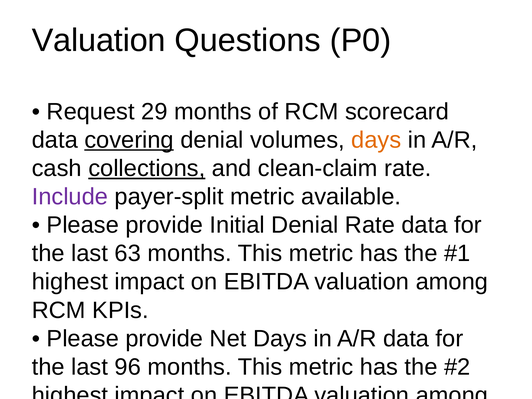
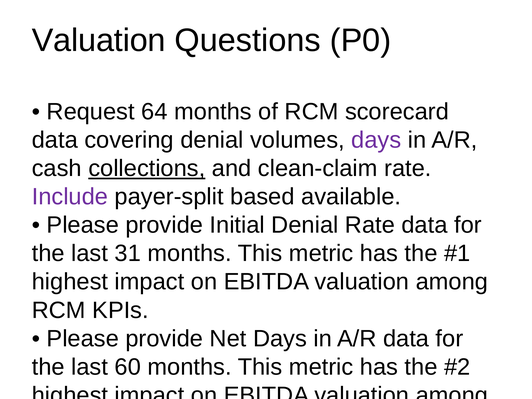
29: 29 -> 64
covering underline: present -> none
days at (376, 140) colour: orange -> purple
payer-split metric: metric -> based
63: 63 -> 31
96: 96 -> 60
